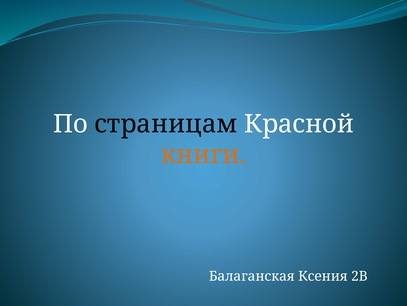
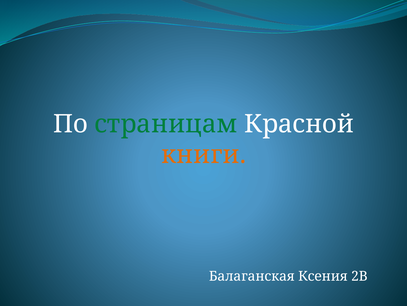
страницам colour: black -> green
